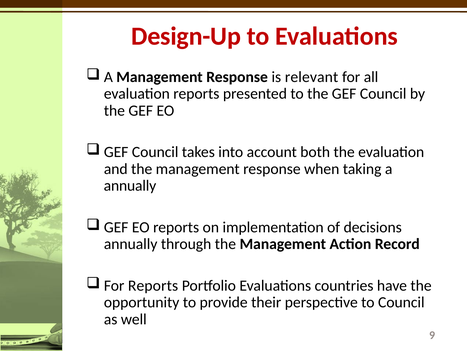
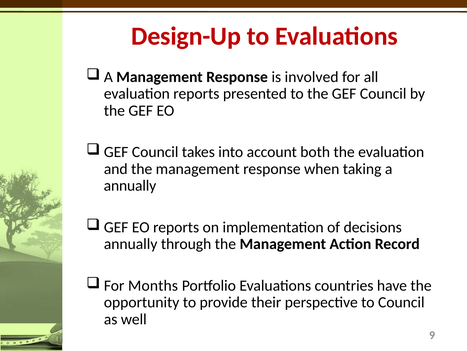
relevant: relevant -> involved
For Reports: Reports -> Months
